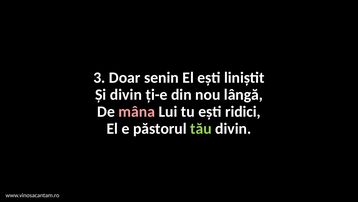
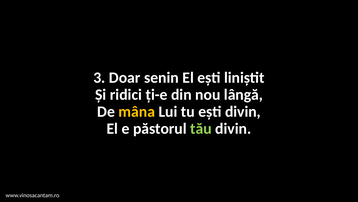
Și divin: divin -> ridici
mâna colour: pink -> yellow
ești ridici: ridici -> divin
